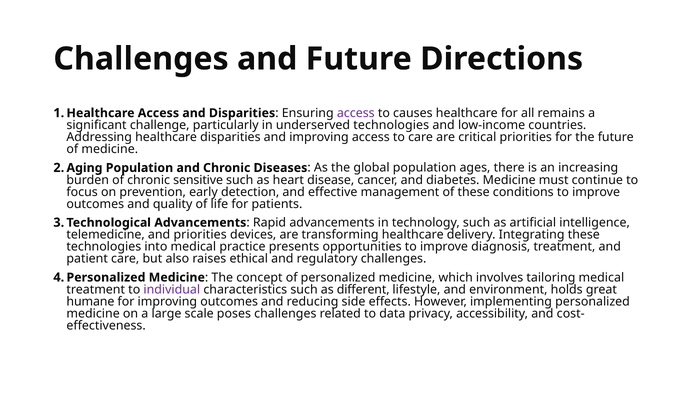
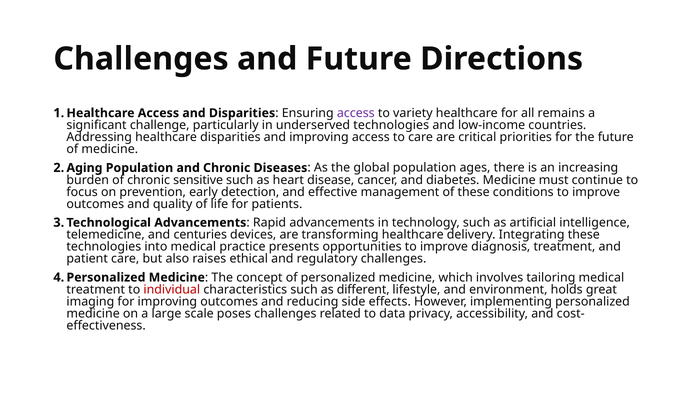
causes: causes -> variety
and priorities: priorities -> centuries
individual colour: purple -> red
humane: humane -> imaging
